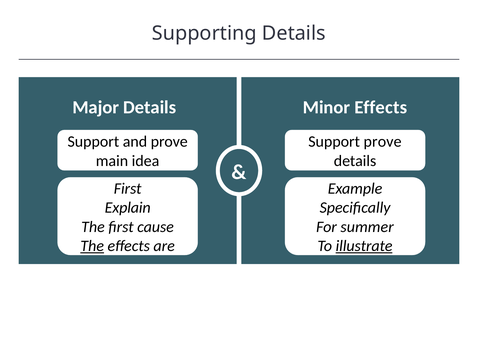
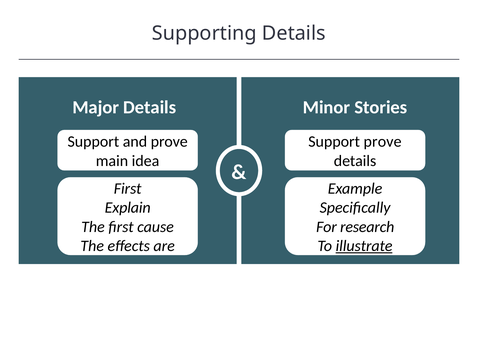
Minor Effects: Effects -> Stories
summer: summer -> research
The at (92, 246) underline: present -> none
